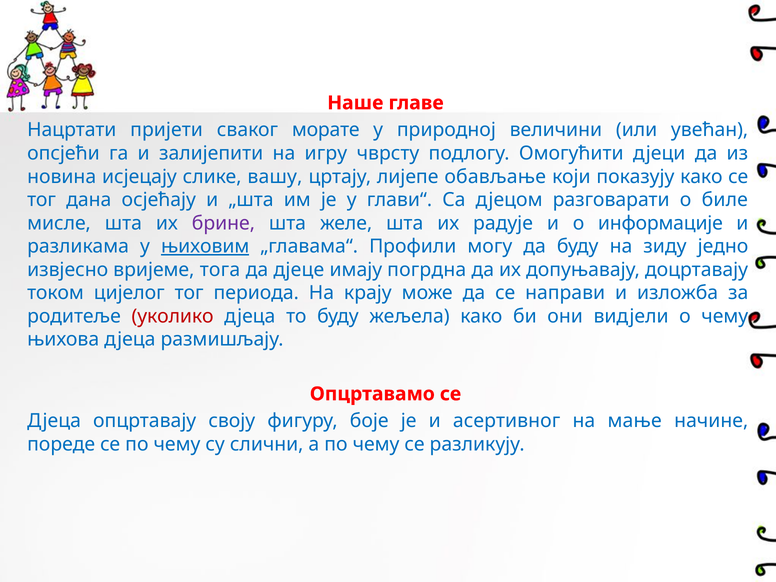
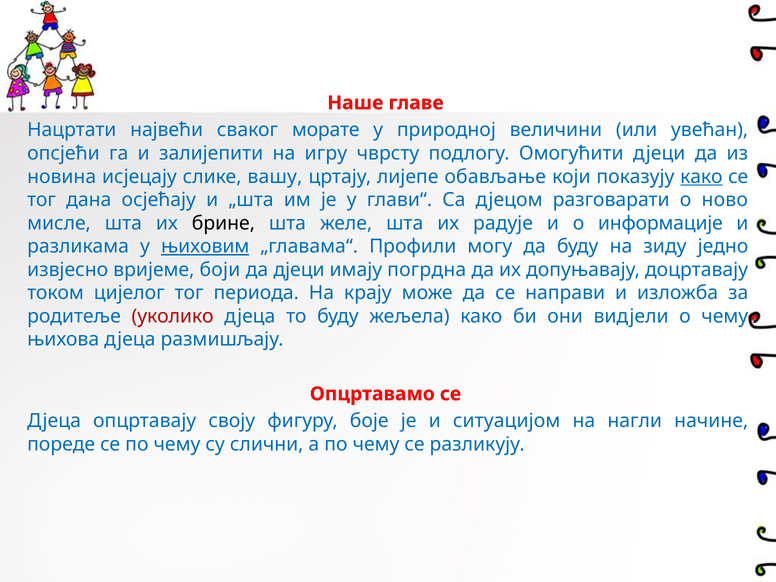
пријети: пријети -> највећи
како at (701, 177) underline: none -> present
биле: биле -> ново
брине colour: purple -> black
тога: тога -> боји
да дјеце: дјеце -> дјеци
асертивног: асертивног -> ситуацијом
мање: мање -> нагли
